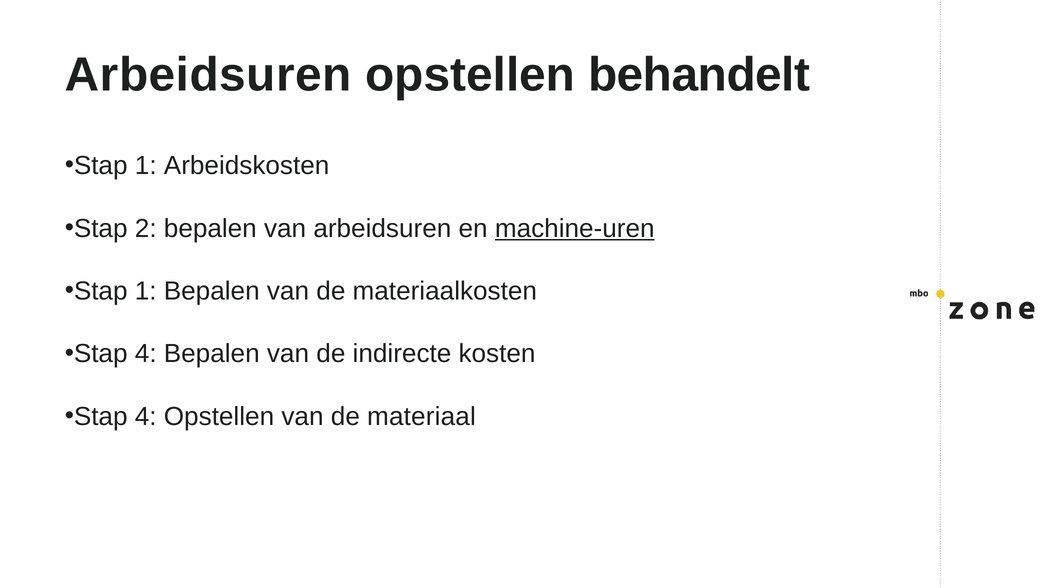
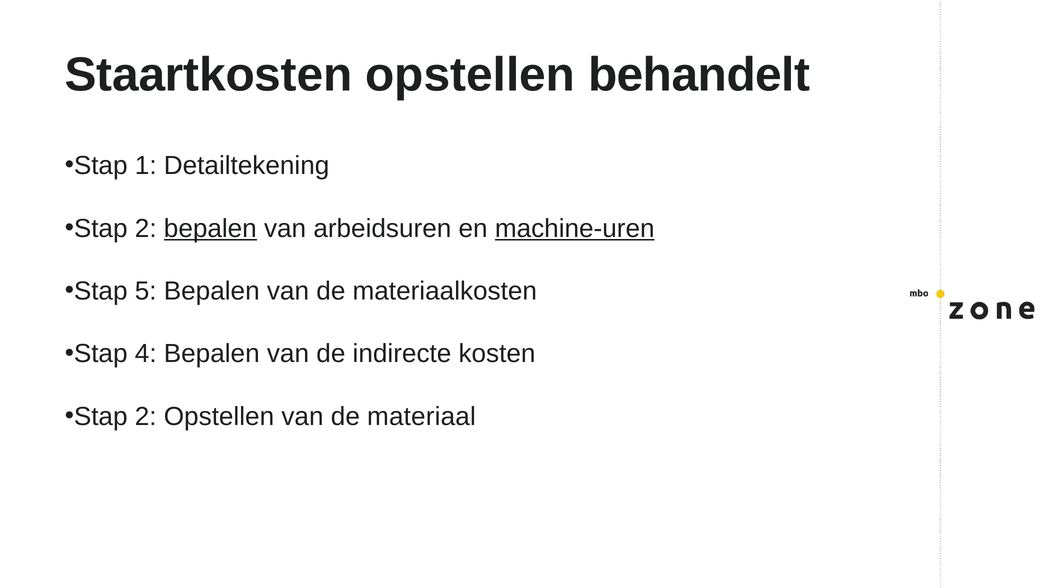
Arbeidsuren at (208, 75): Arbeidsuren -> Staartkosten
Arbeidskosten: Arbeidskosten -> Detailtekening
bepalen at (210, 228) underline: none -> present
1 at (146, 291): 1 -> 5
4 at (146, 416): 4 -> 2
